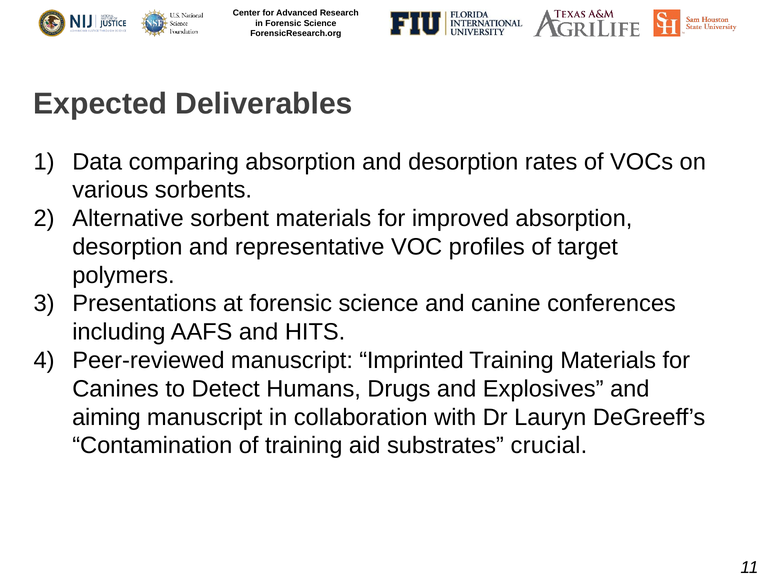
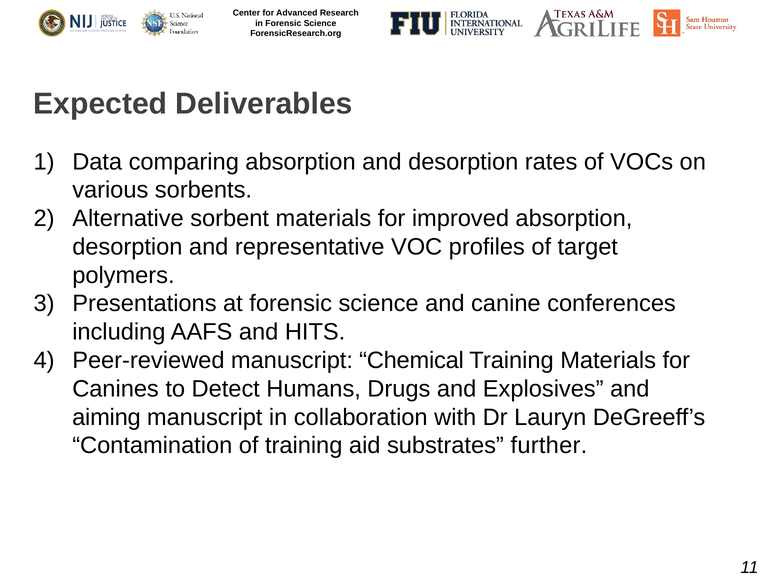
Imprinted: Imprinted -> Chemical
crucial: crucial -> further
